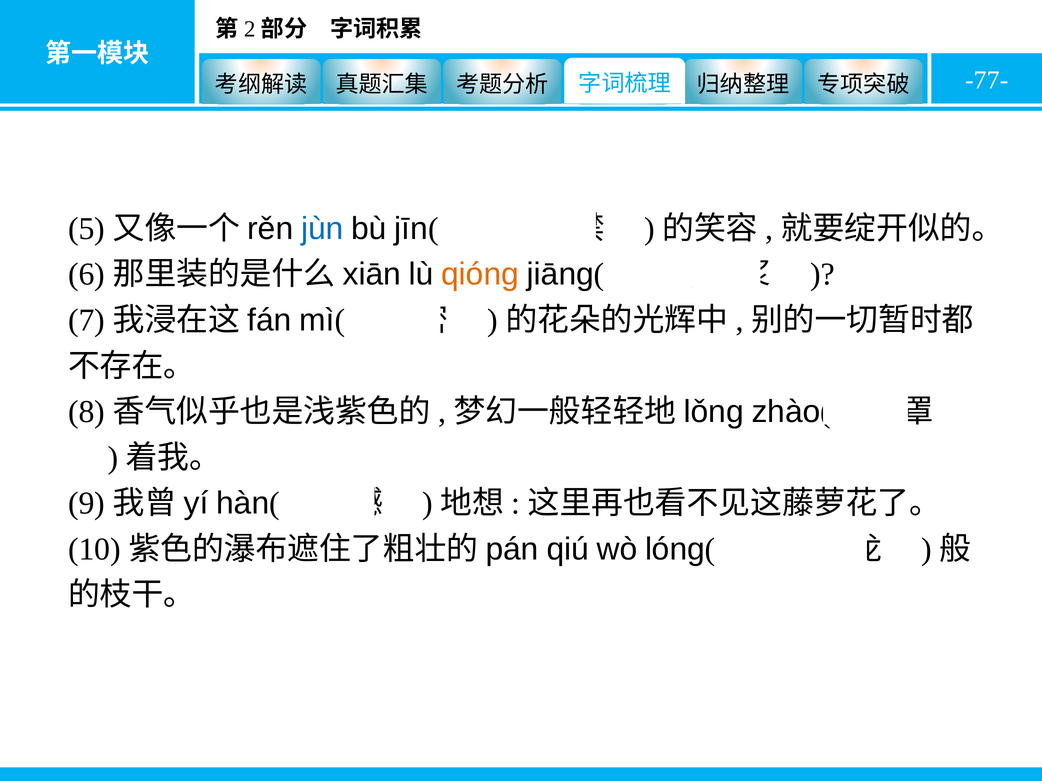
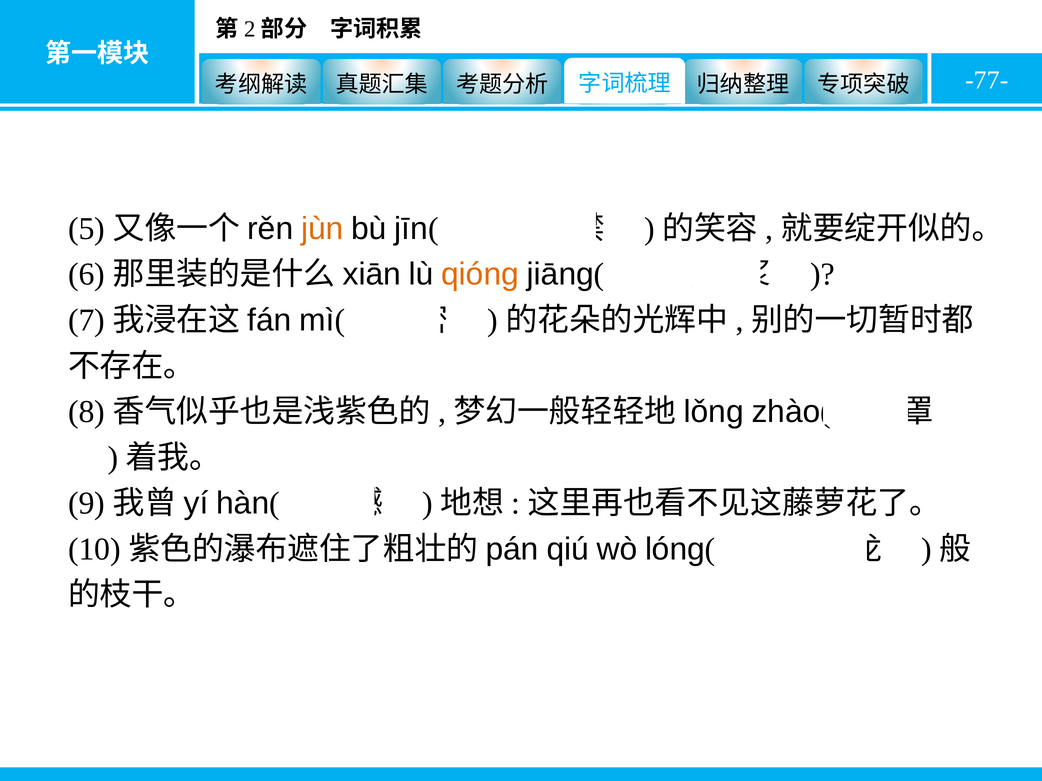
jùn colour: blue -> orange
